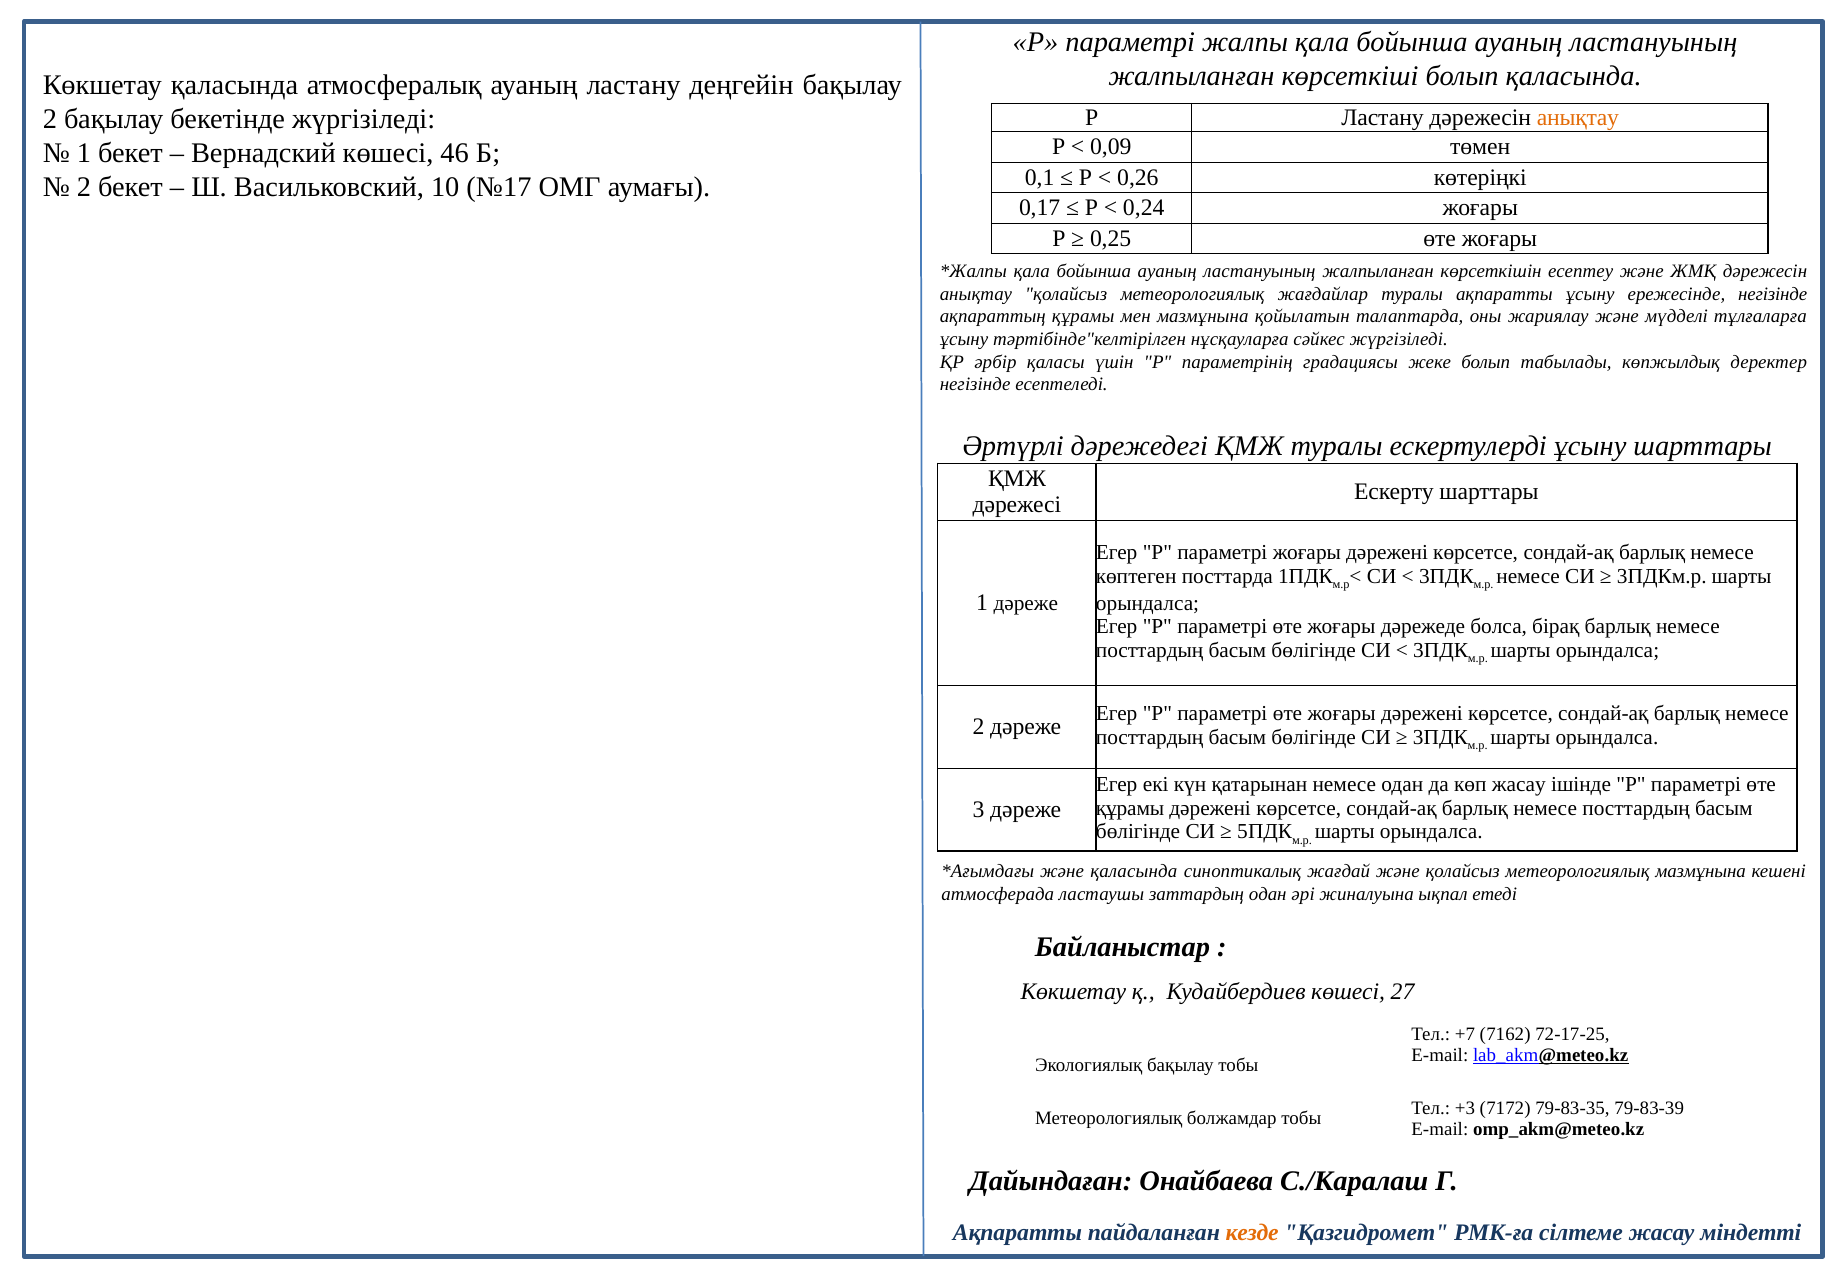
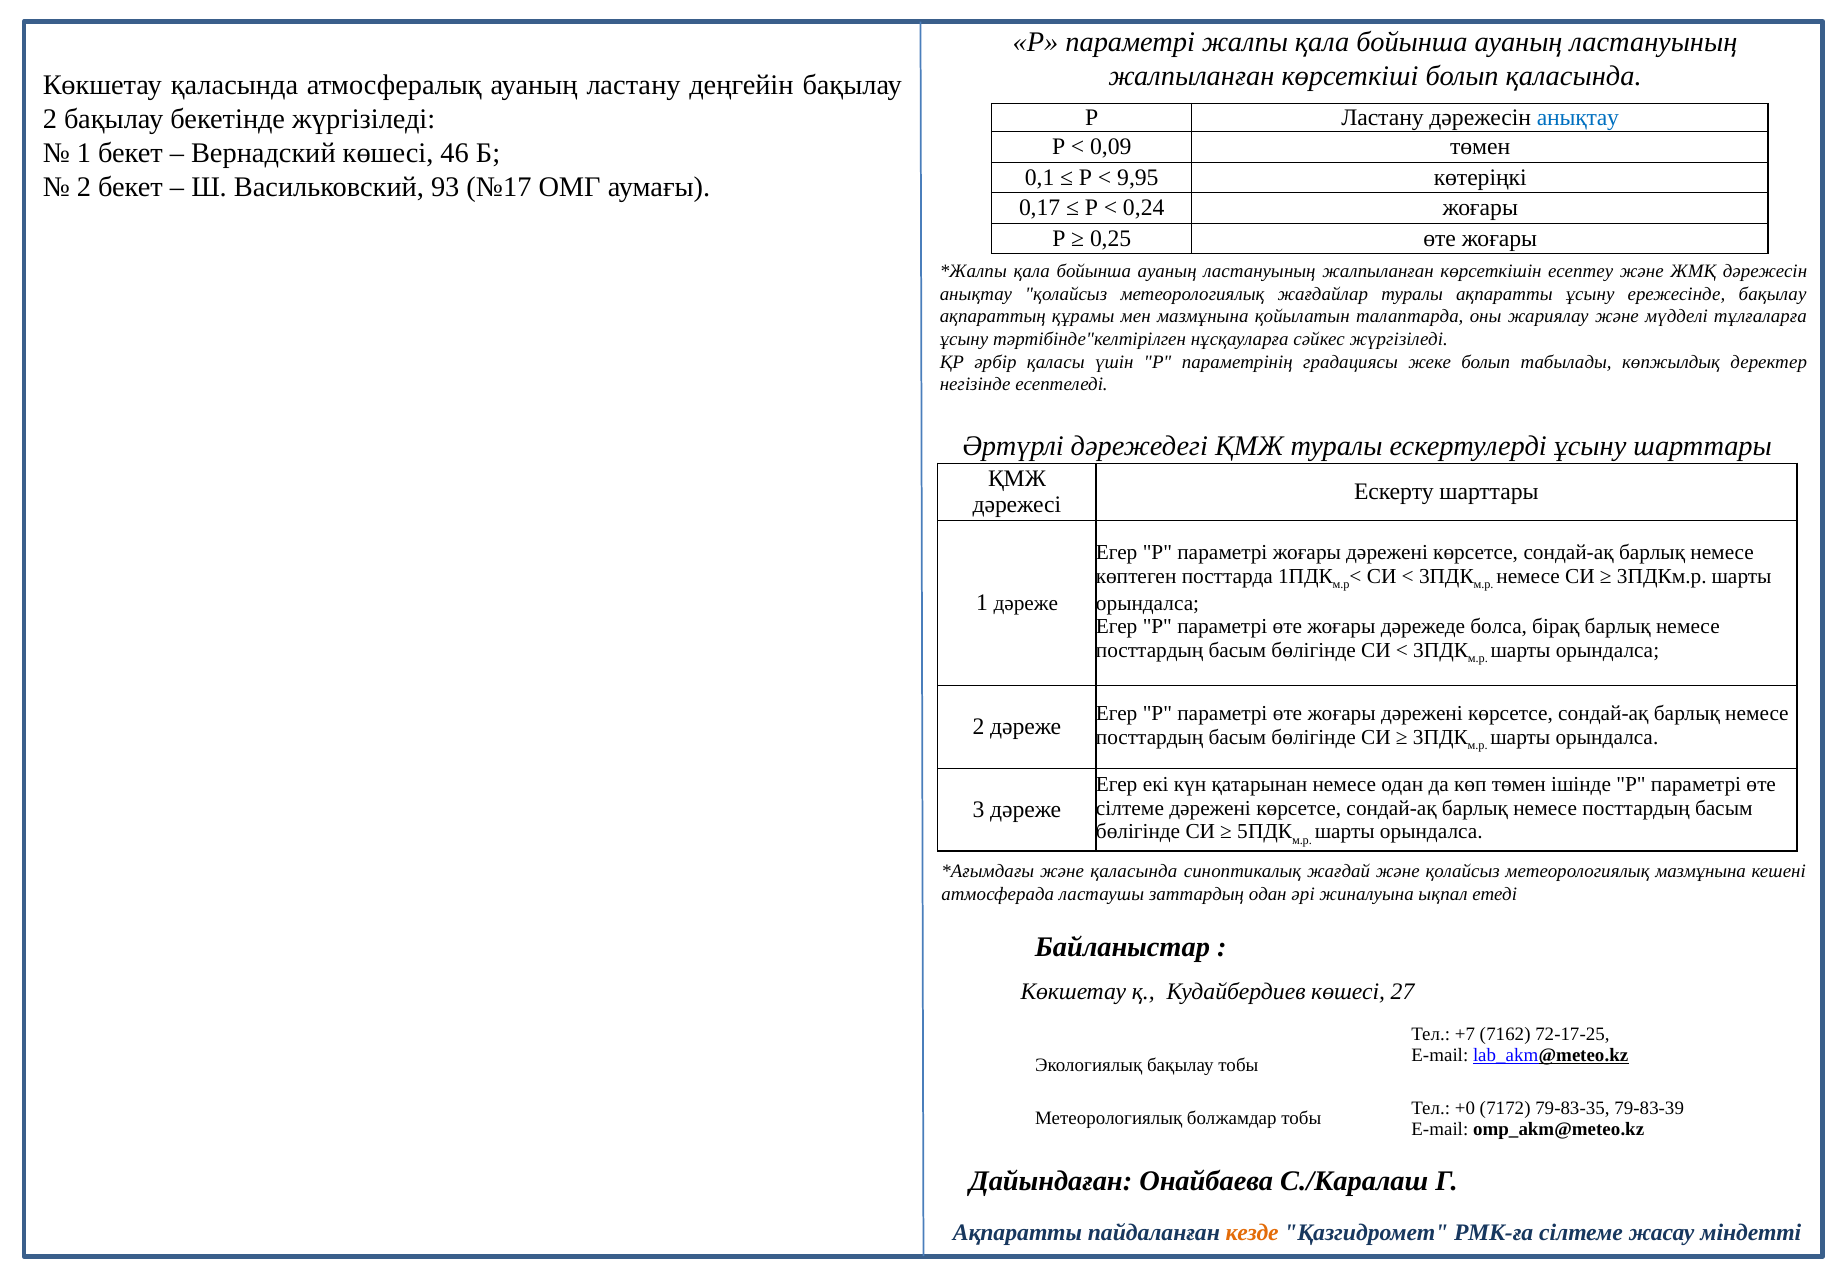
анықтау at (1578, 118) colour: orange -> blue
0,26: 0,26 -> 9,95
10: 10 -> 93
ережесінде негізінде: негізінде -> бақылау
көп жасау: жасау -> төмен
құрамы at (1130, 809): құрамы -> сілтеме
+3: +3 -> +0
